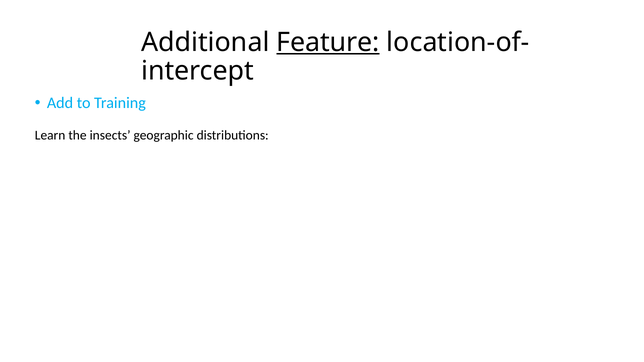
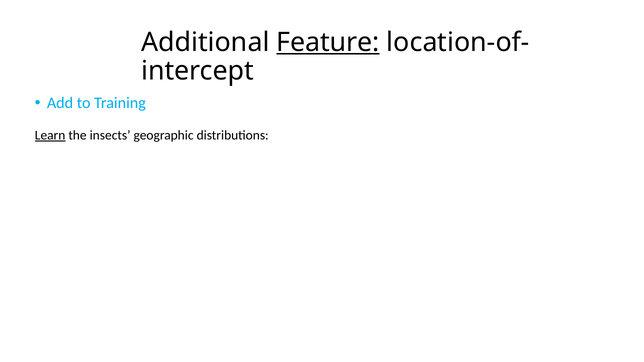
Learn underline: none -> present
